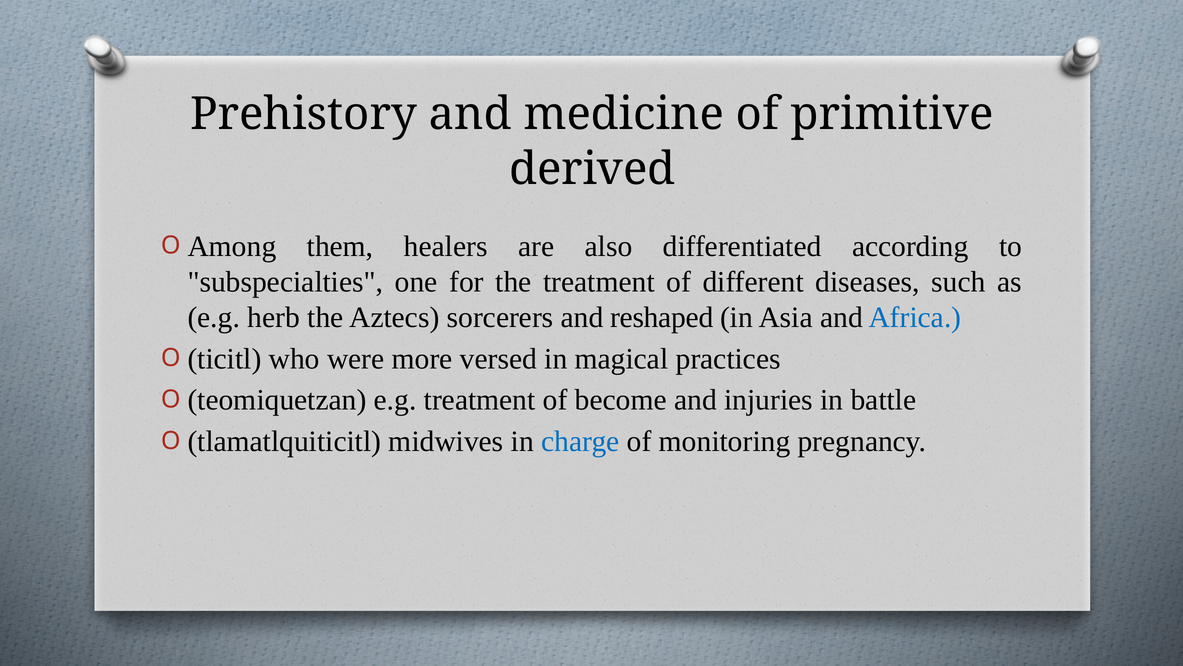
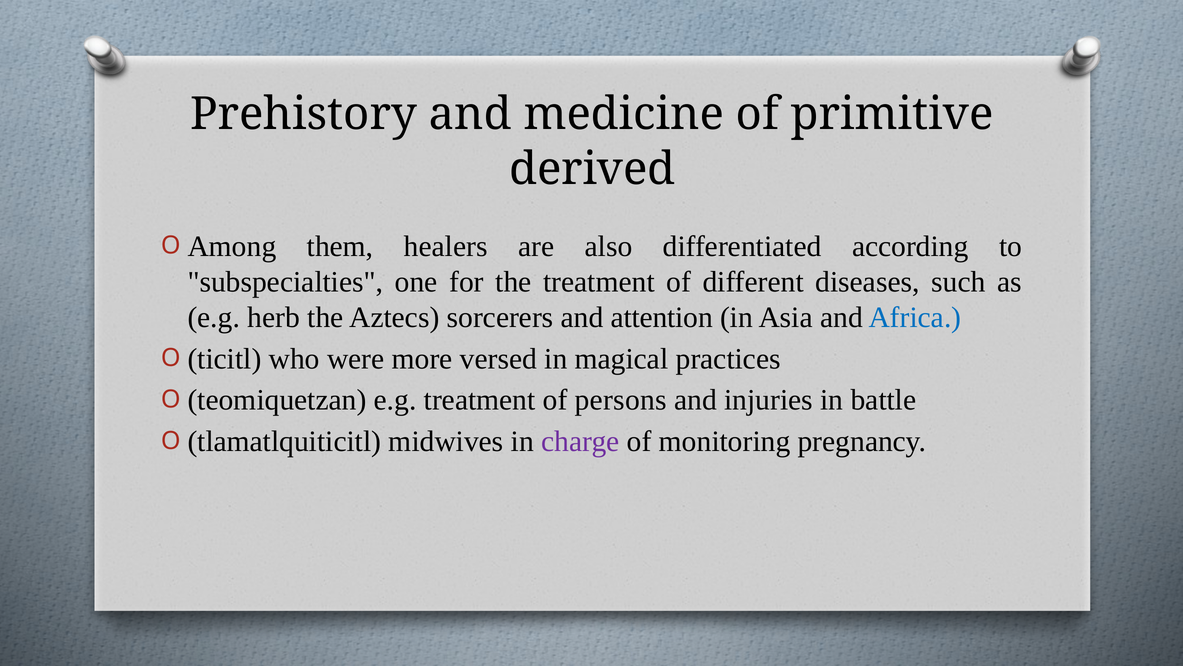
reshaped: reshaped -> attention
become: become -> persons
charge colour: blue -> purple
